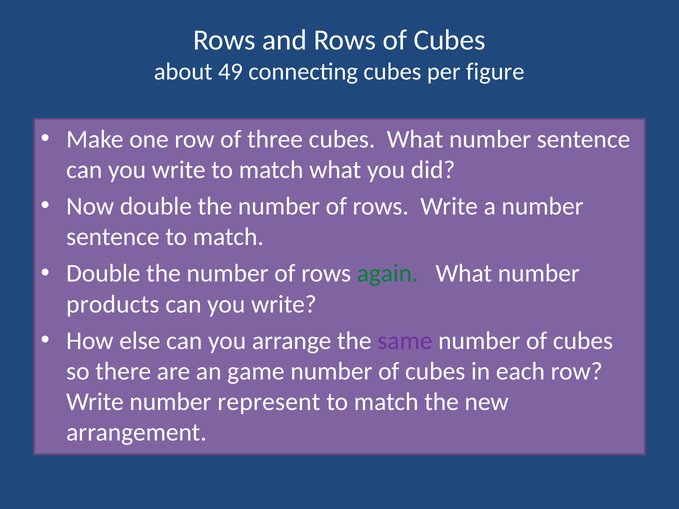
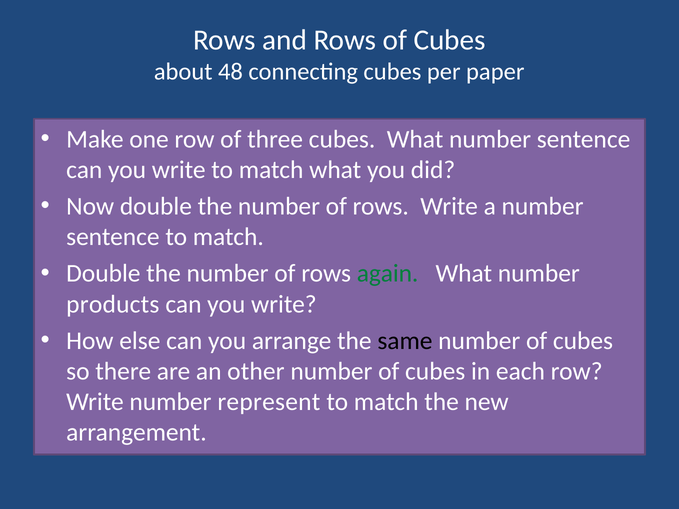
49: 49 -> 48
figure: figure -> paper
same colour: purple -> black
game: game -> other
